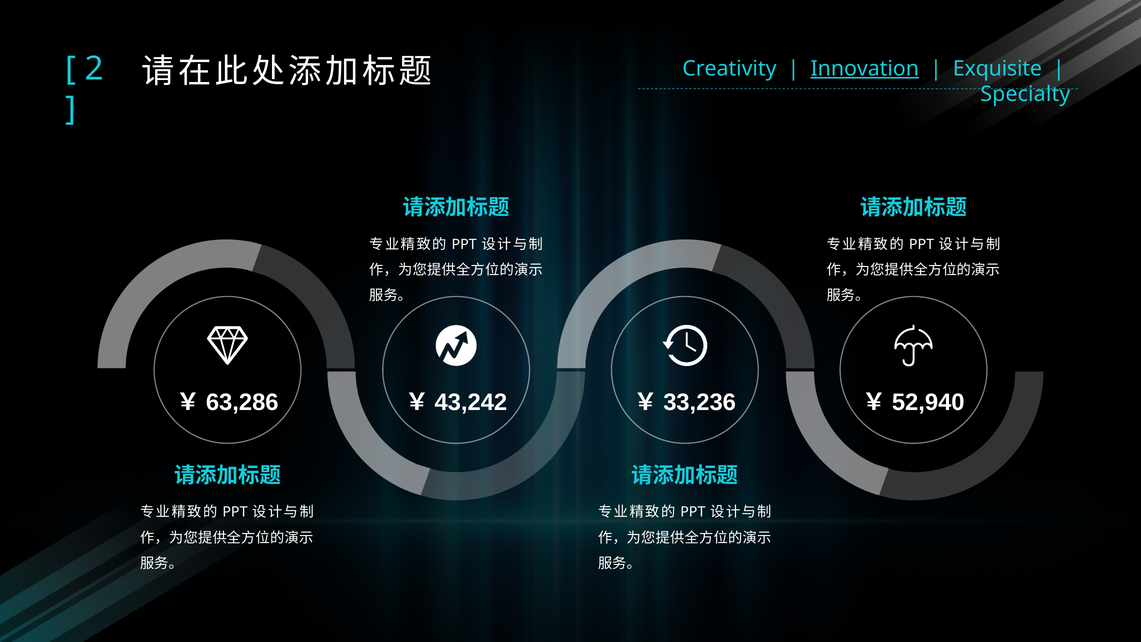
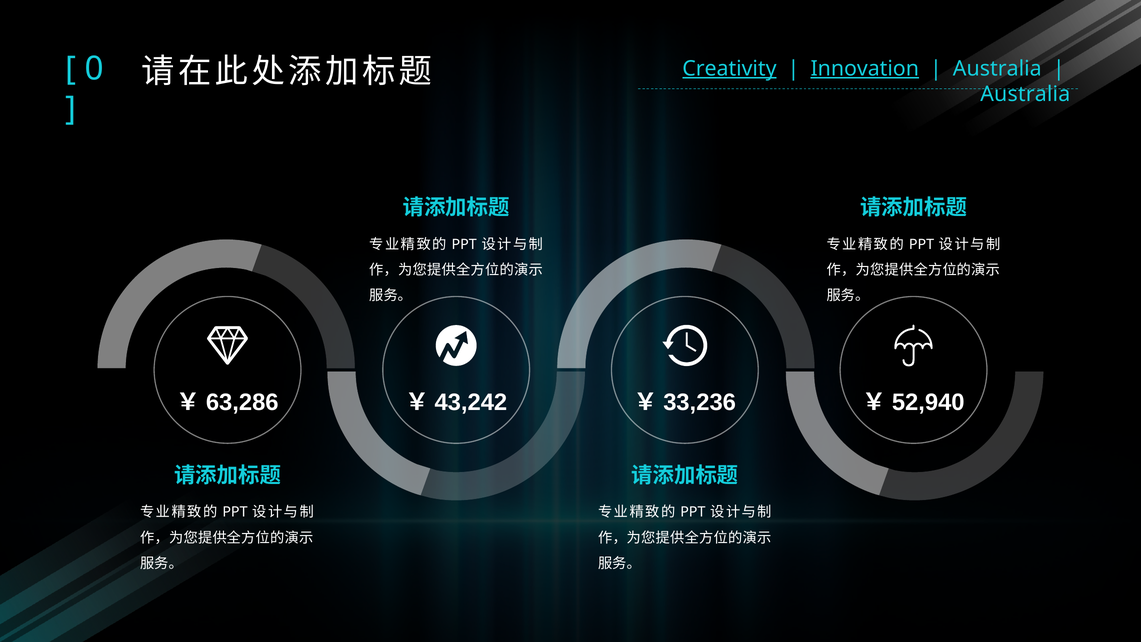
Creativity underline: none -> present
Exquisite at (997, 69): Exquisite -> Australia
2: 2 -> 0
Specialty at (1025, 94): Specialty -> Australia
